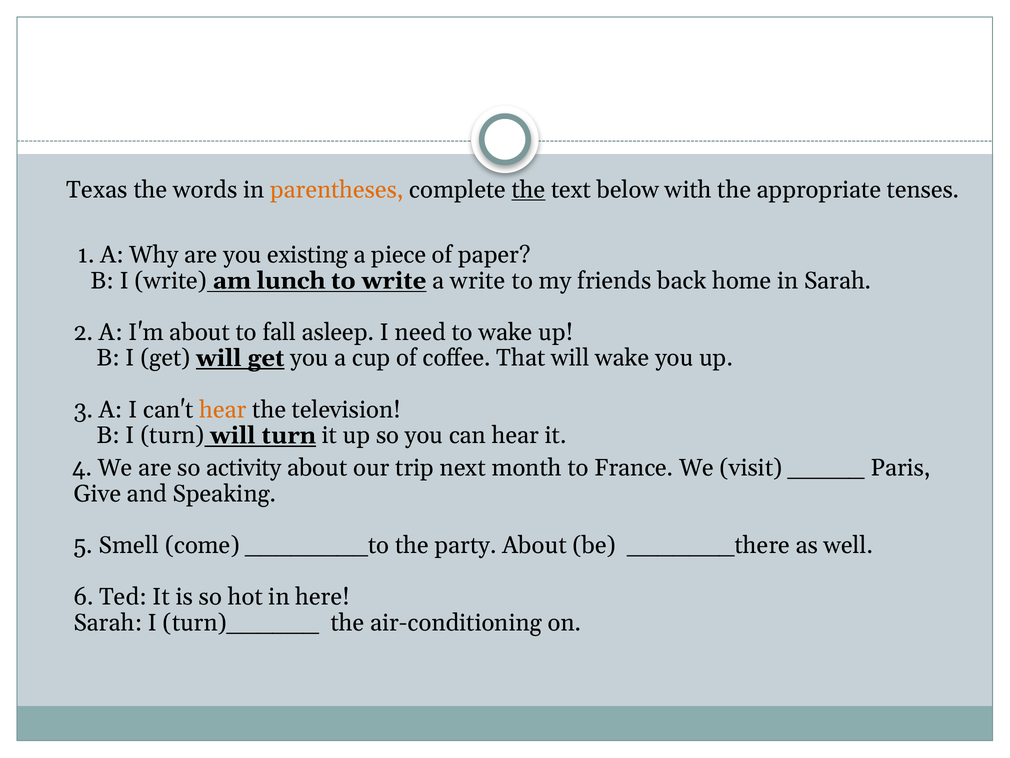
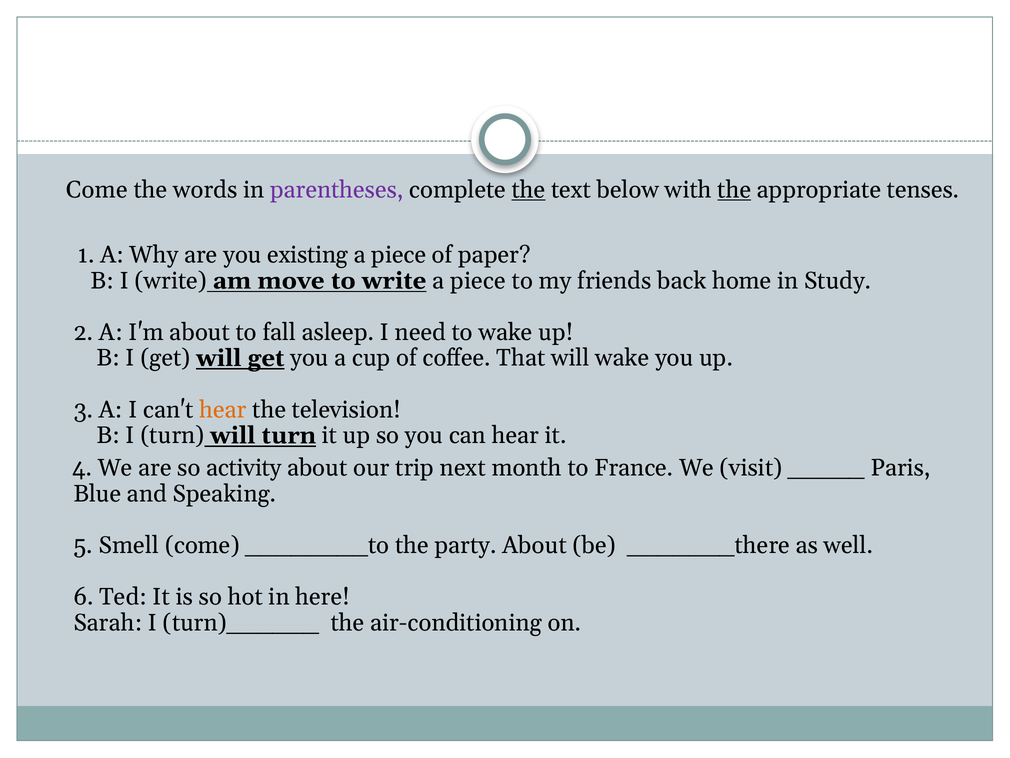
Texas at (97, 190): Texas -> Come
parentheses colour: orange -> purple
the at (734, 190) underline: none -> present
lunch: lunch -> move
write a write: write -> piece
in Sarah: Sarah -> Study
Give: Give -> Blue
